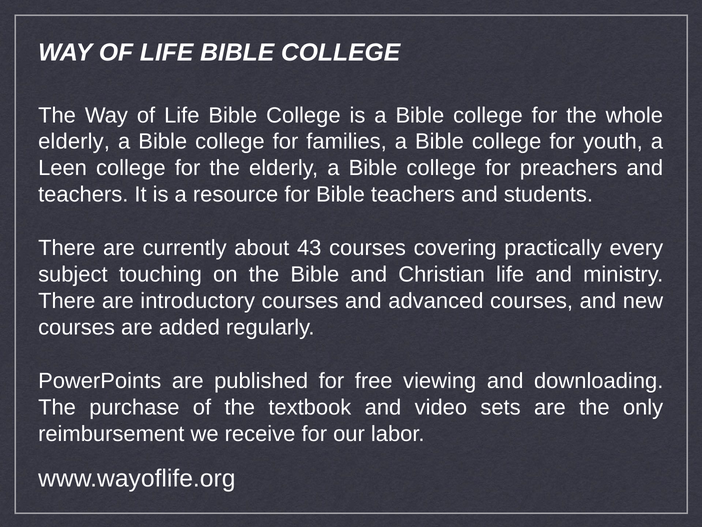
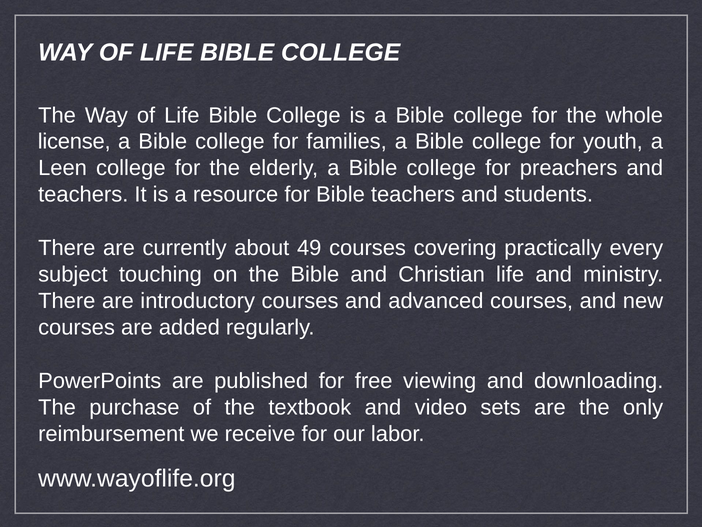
elderly at (74, 142): elderly -> license
43: 43 -> 49
